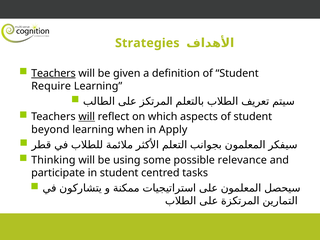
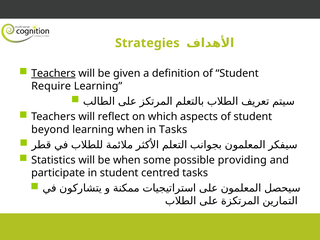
will at (87, 117) underline: present -> none
in Apply: Apply -> Tasks
Thinking: Thinking -> Statistics
be using: using -> when
relevance: relevance -> providing
